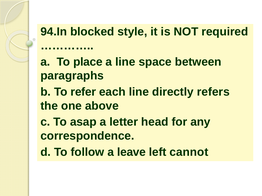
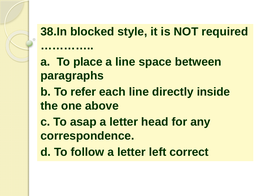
94.In: 94.In -> 38.In
refers: refers -> inside
follow a leave: leave -> letter
cannot: cannot -> correct
